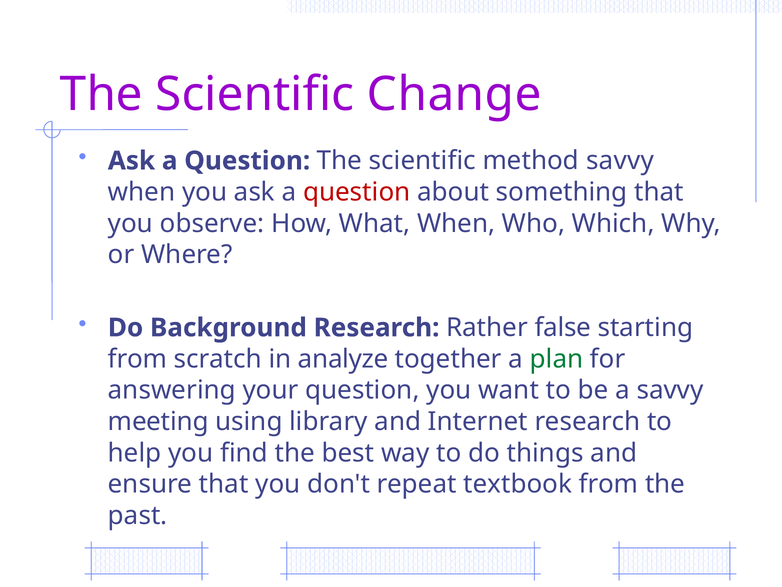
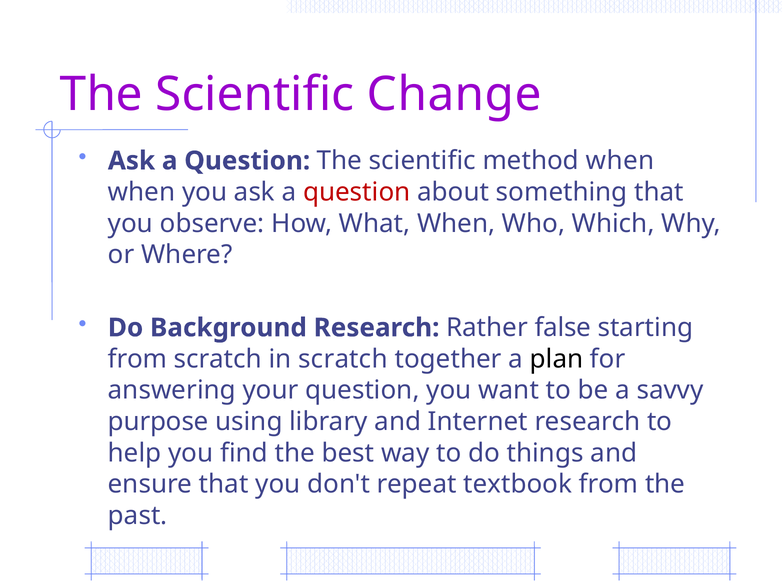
method savvy: savvy -> when
in analyze: analyze -> scratch
plan colour: green -> black
meeting: meeting -> purpose
